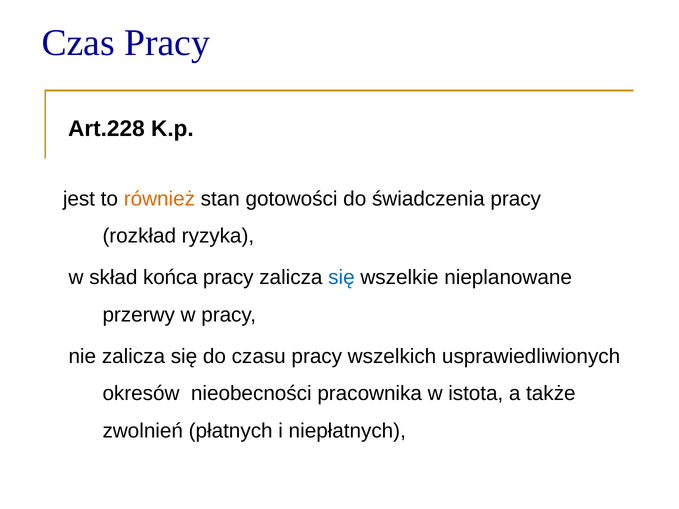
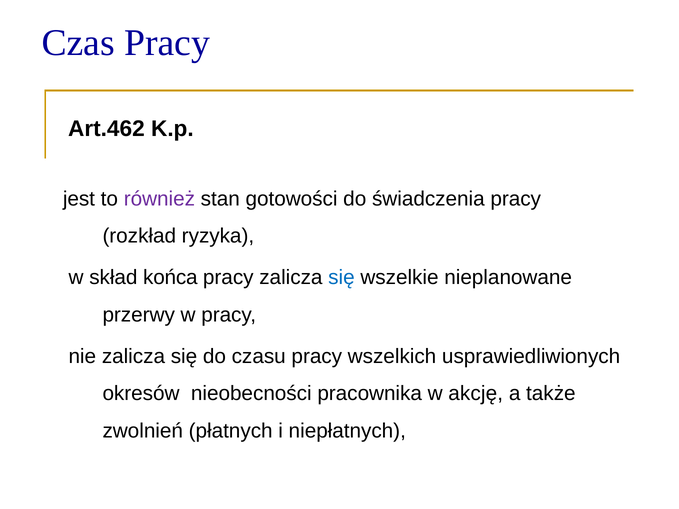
Art.228: Art.228 -> Art.462
również colour: orange -> purple
istota: istota -> akcję
